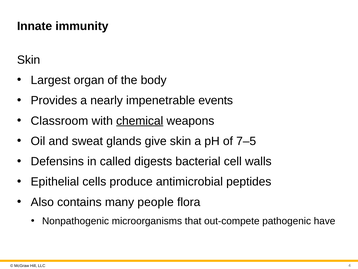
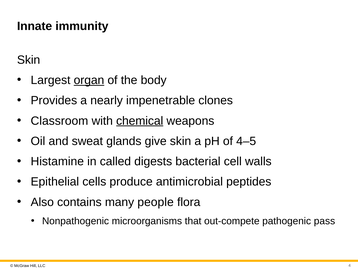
organ underline: none -> present
events: events -> clones
7–5: 7–5 -> 4–5
Defensins: Defensins -> Histamine
have: have -> pass
